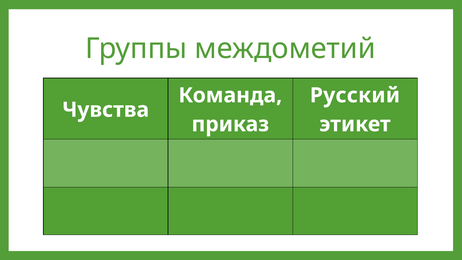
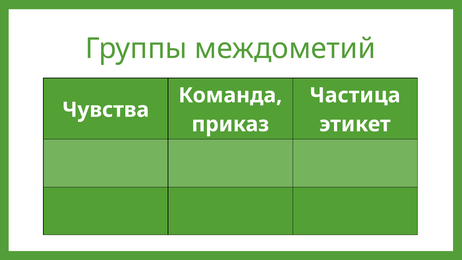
Русский: Русский -> Частица
